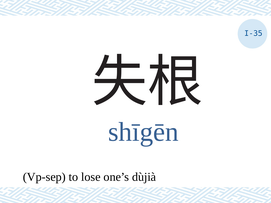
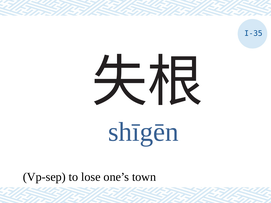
dùjià: dùjià -> town
